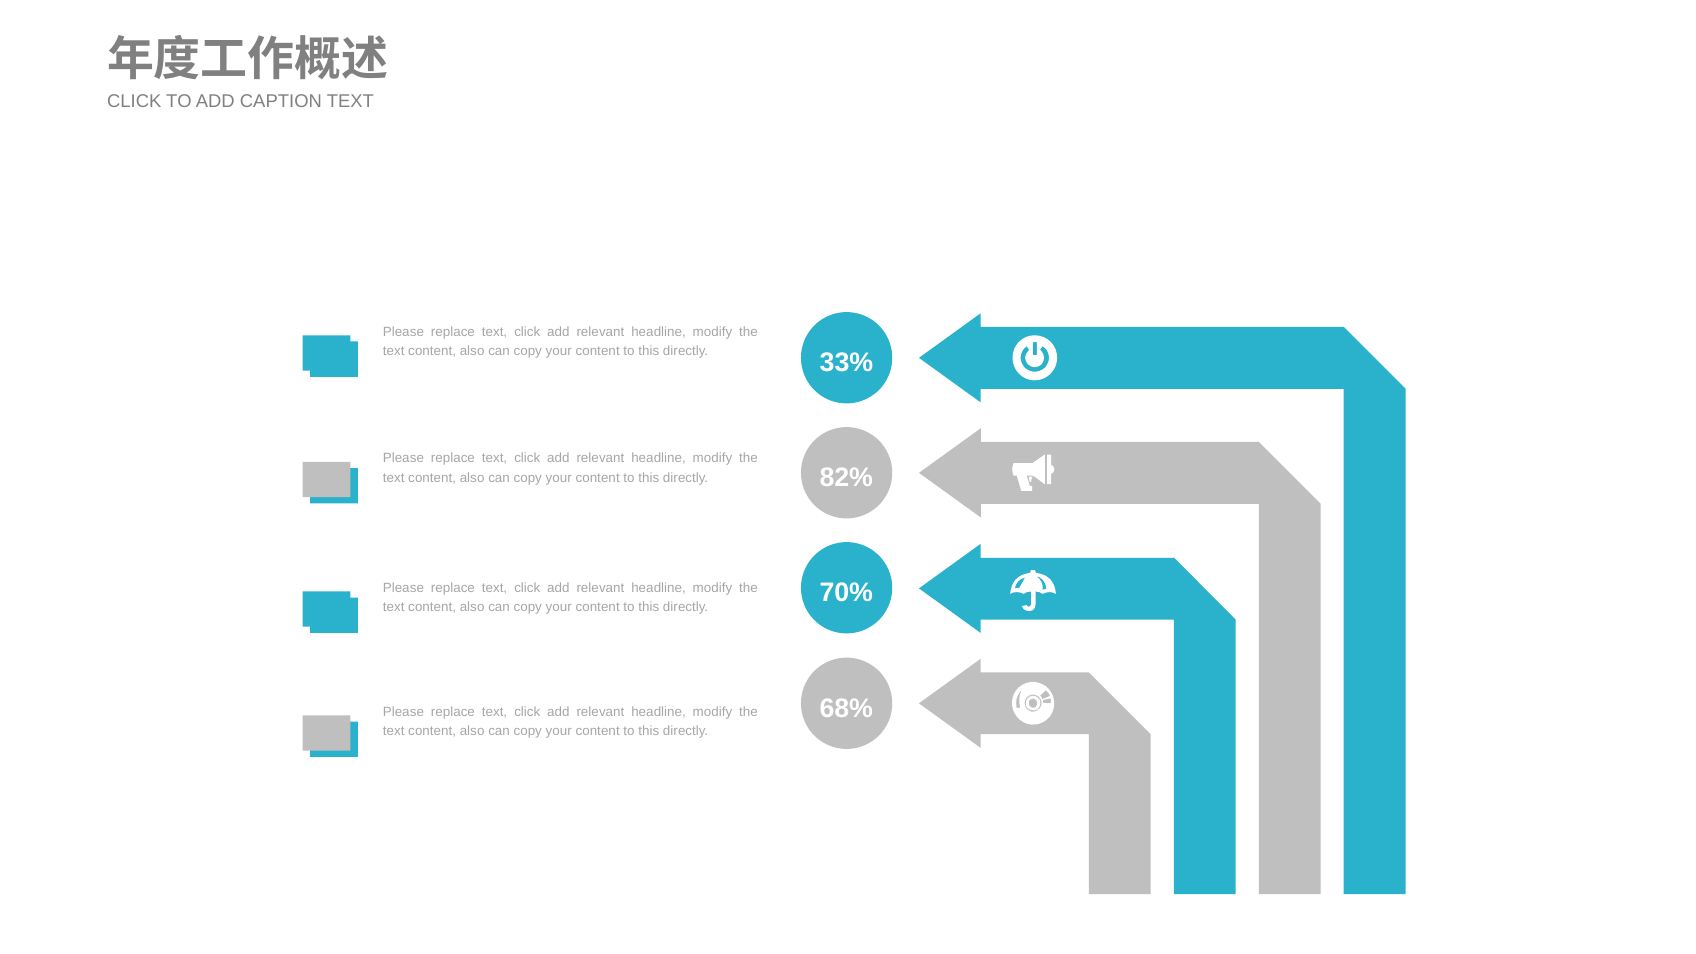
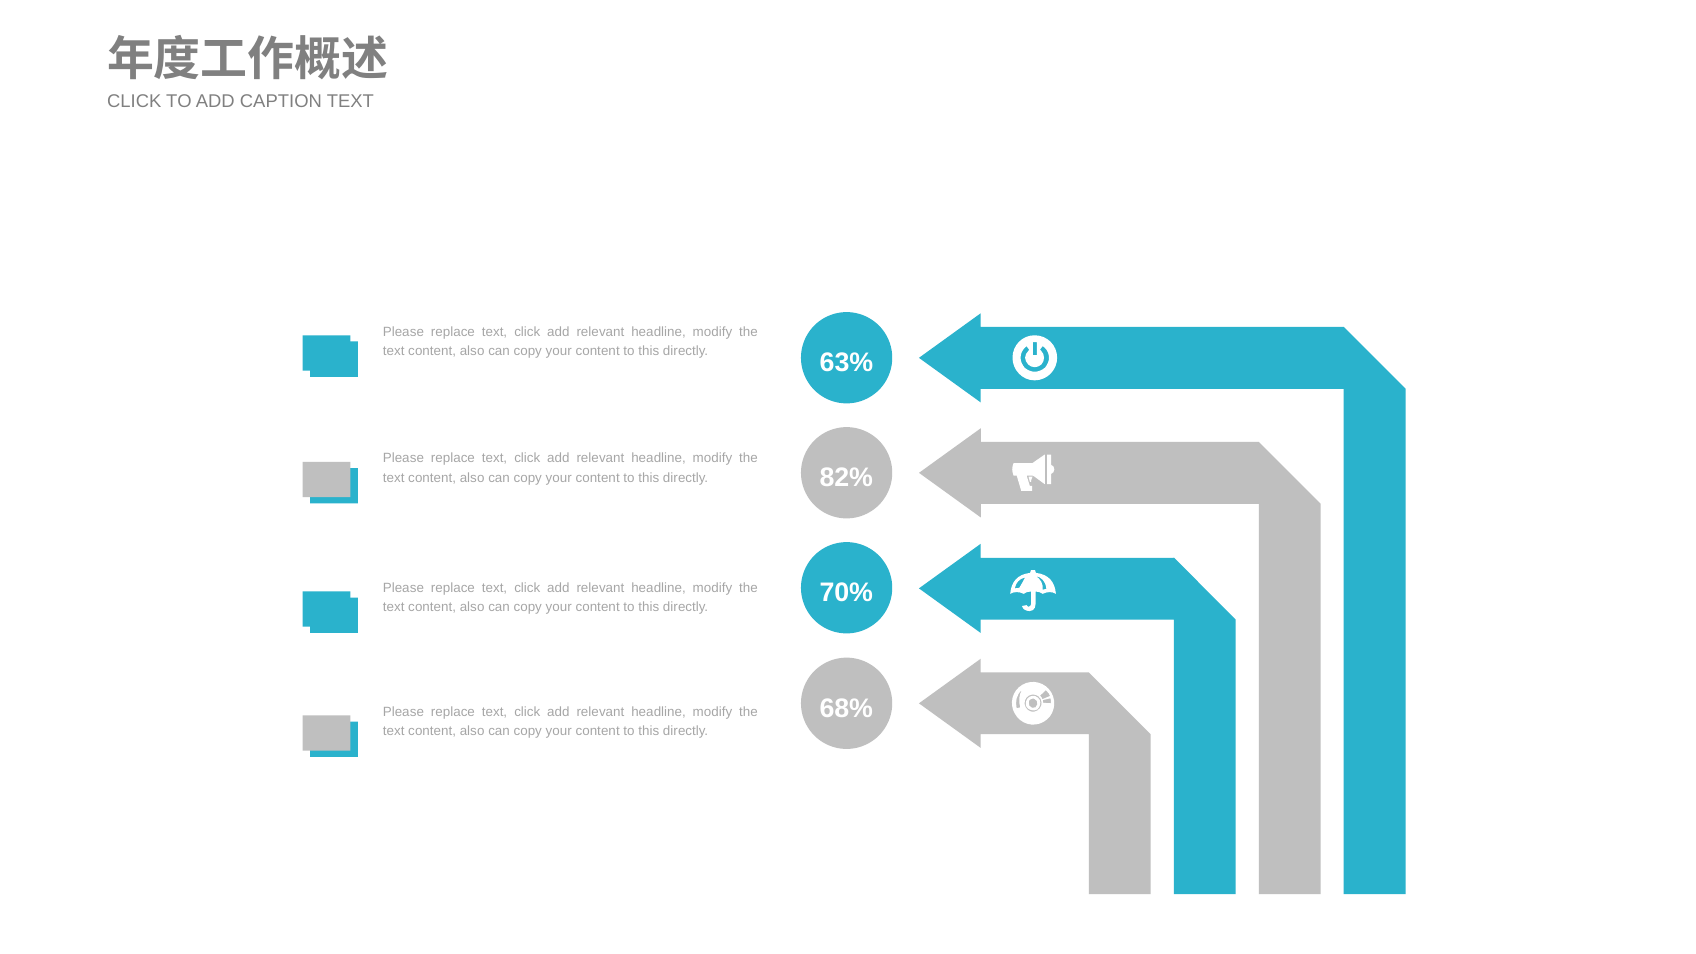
33%: 33% -> 63%
